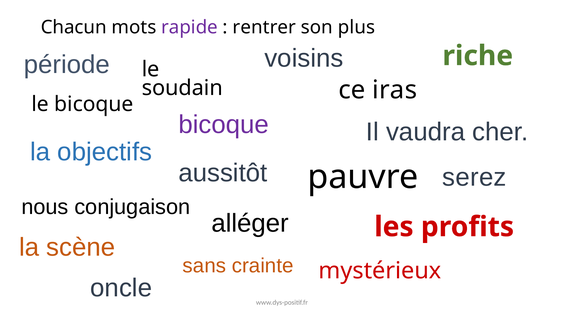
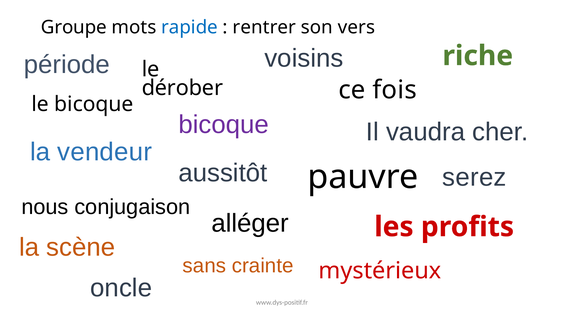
Chacun: Chacun -> Groupe
rapide colour: purple -> blue
plus: plus -> vers
soudain: soudain -> dérober
iras: iras -> fois
objectifs: objectifs -> vendeur
